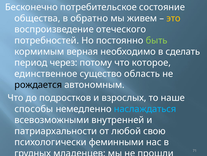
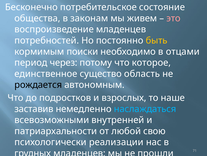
обратно: обратно -> законам
это colour: yellow -> pink
воспроизведение отеческого: отеческого -> младенцев
быть colour: light green -> yellow
верная: верная -> поиски
сделать: сделать -> отцами
способы: способы -> заставив
феминными: феминными -> реализации
